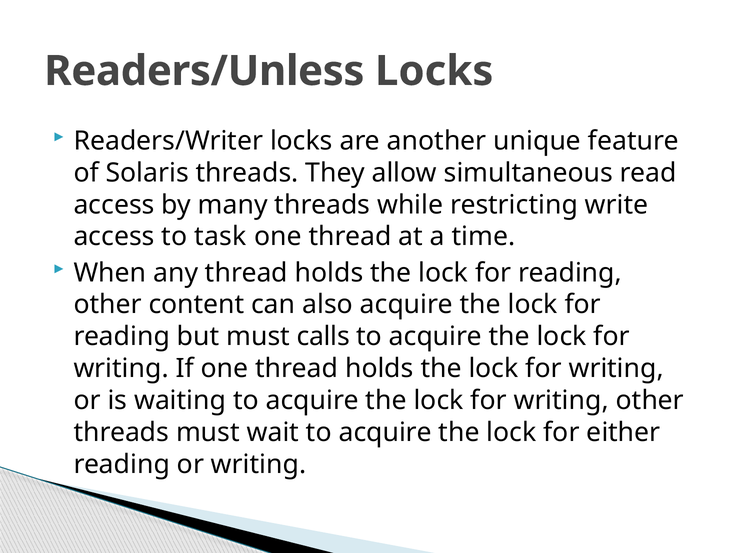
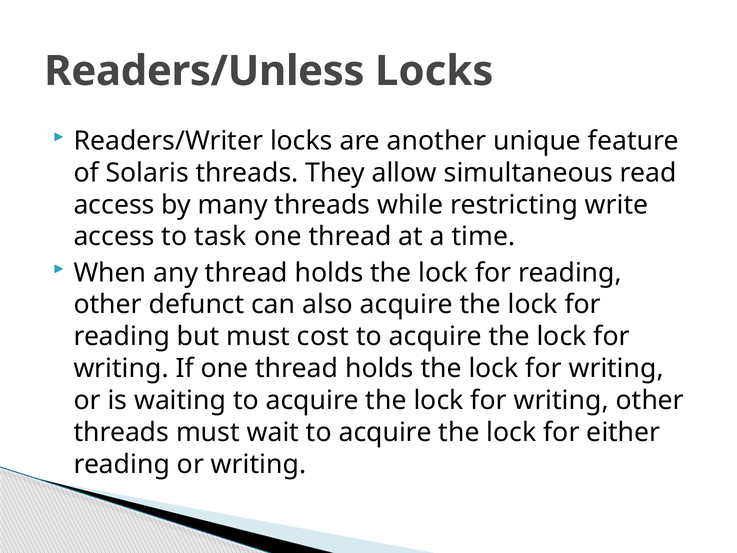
content: content -> defunct
calls: calls -> cost
